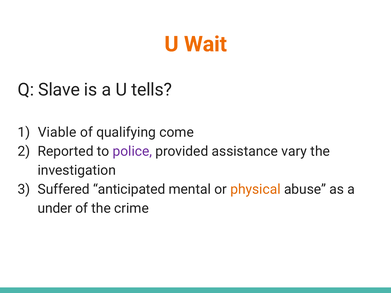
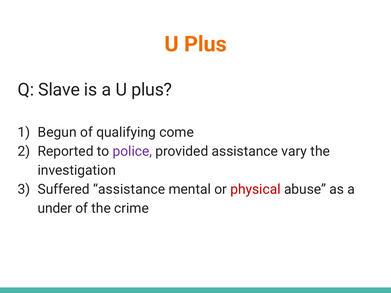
Wait at (205, 44): Wait -> Plus
a U tells: tells -> plus
Viable: Viable -> Begun
Suffered anticipated: anticipated -> assistance
physical colour: orange -> red
